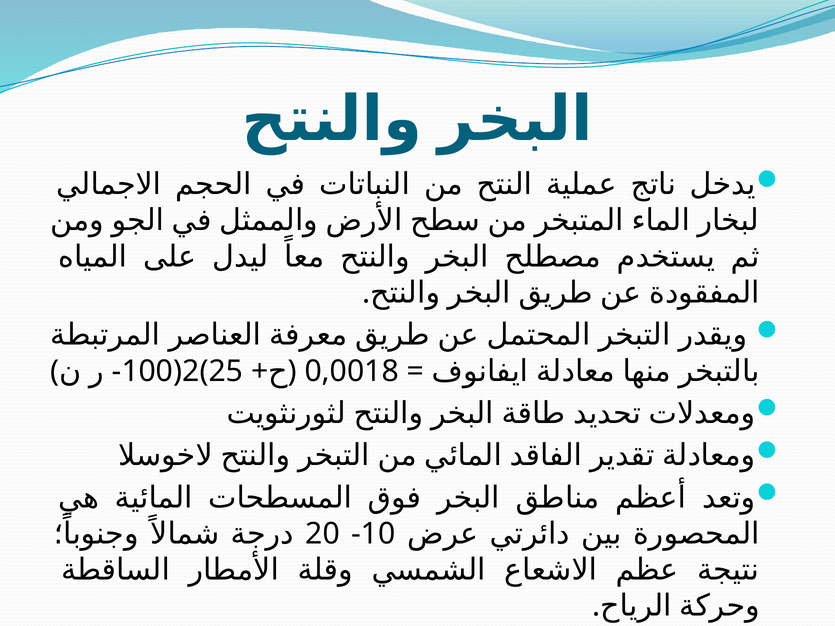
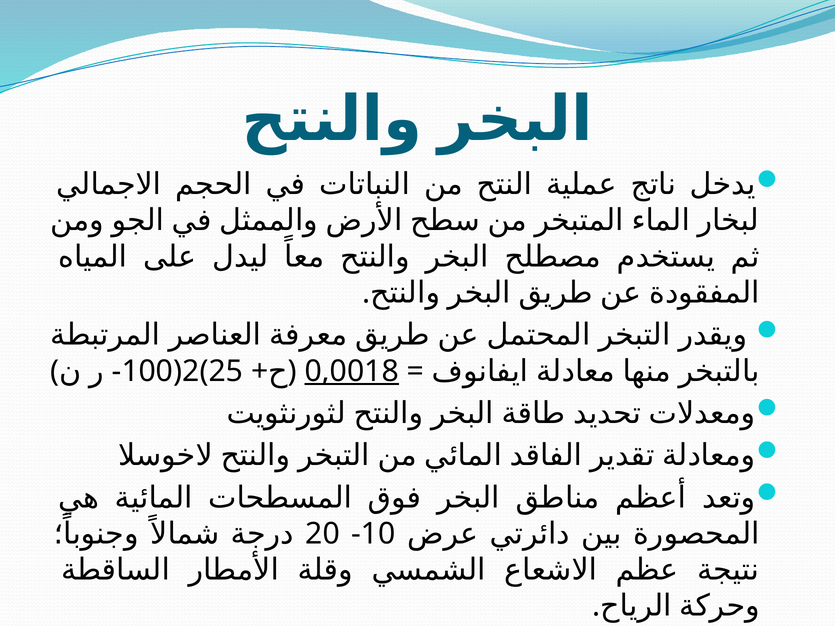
0,0018 underline: none -> present
